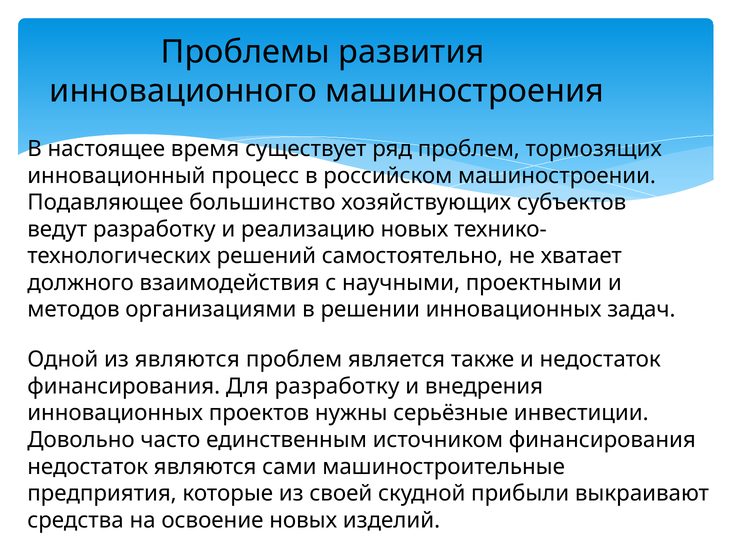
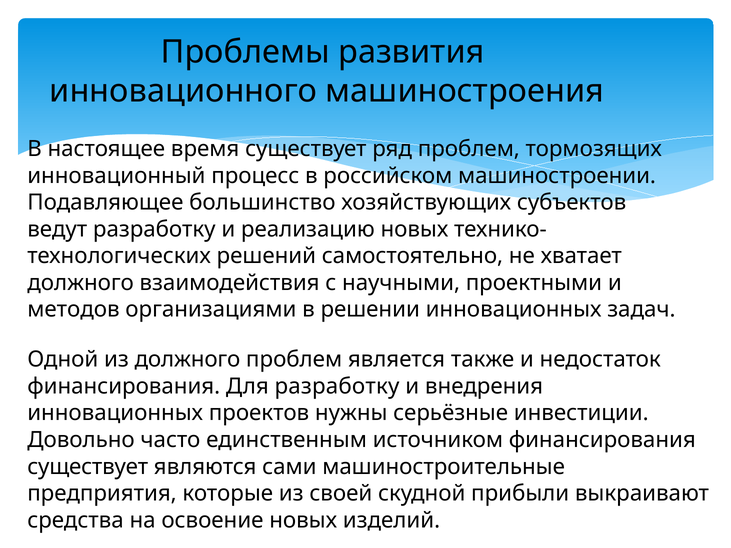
из являются: являются -> должного
недостаток at (88, 467): недостаток -> существует
